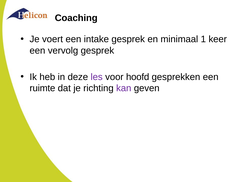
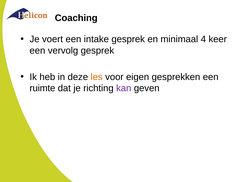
1: 1 -> 4
les colour: purple -> orange
hoofd: hoofd -> eigen
